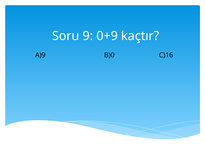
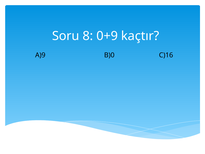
9: 9 -> 8
